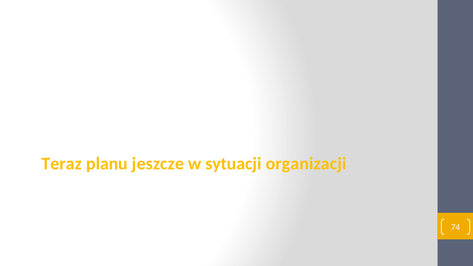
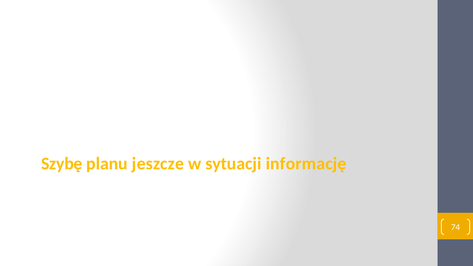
Teraz: Teraz -> Szybę
organizacji: organizacji -> informację
